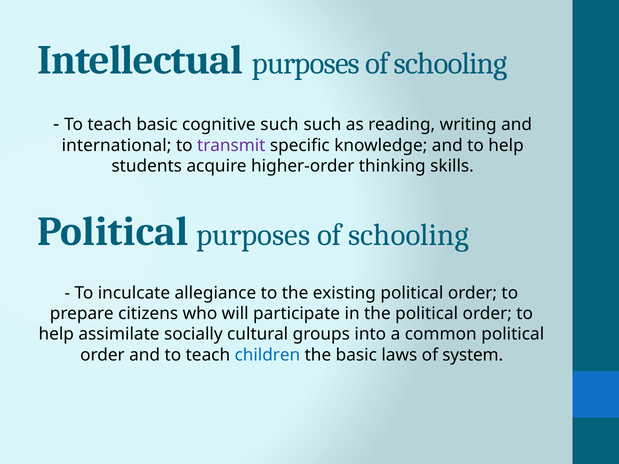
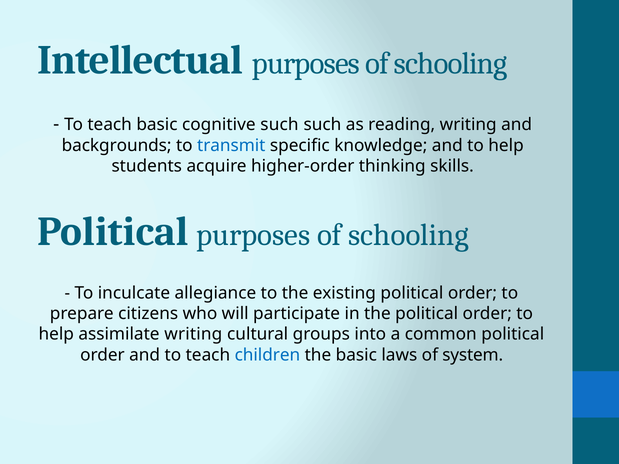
international: international -> backgrounds
transmit colour: purple -> blue
assimilate socially: socially -> writing
